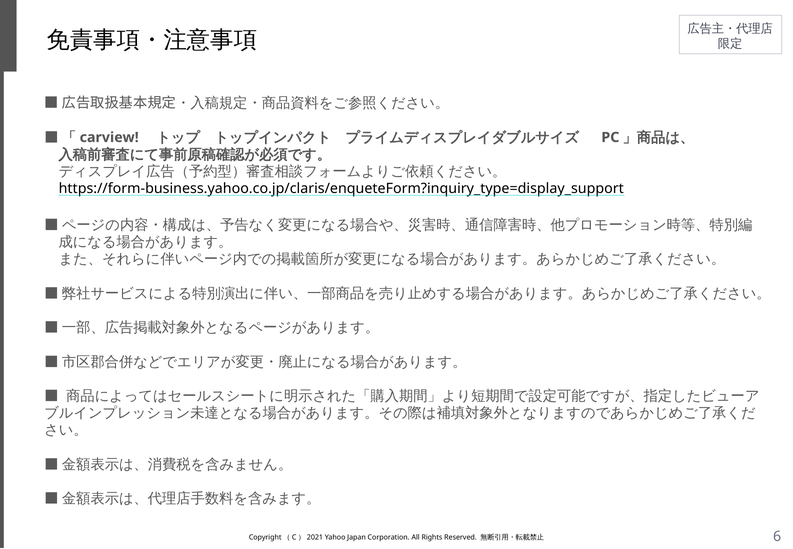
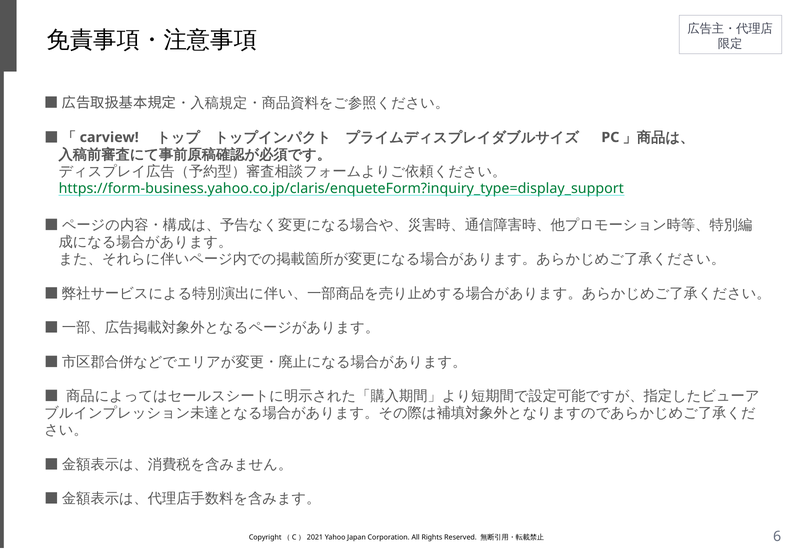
https://form-business.yahoo.co.jp/claris/enqueteForm?inquiry_type=display_support colour: black -> green
